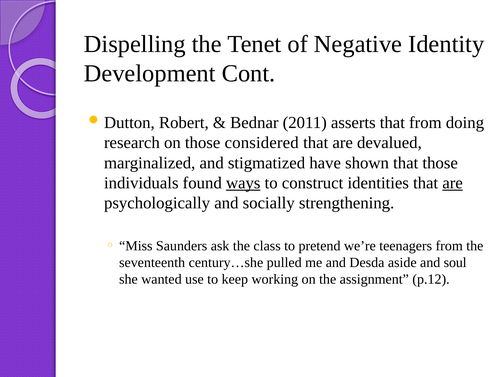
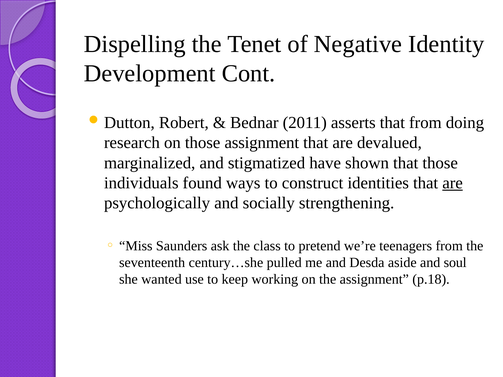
those considered: considered -> assignment
ways underline: present -> none
p.12: p.12 -> p.18
